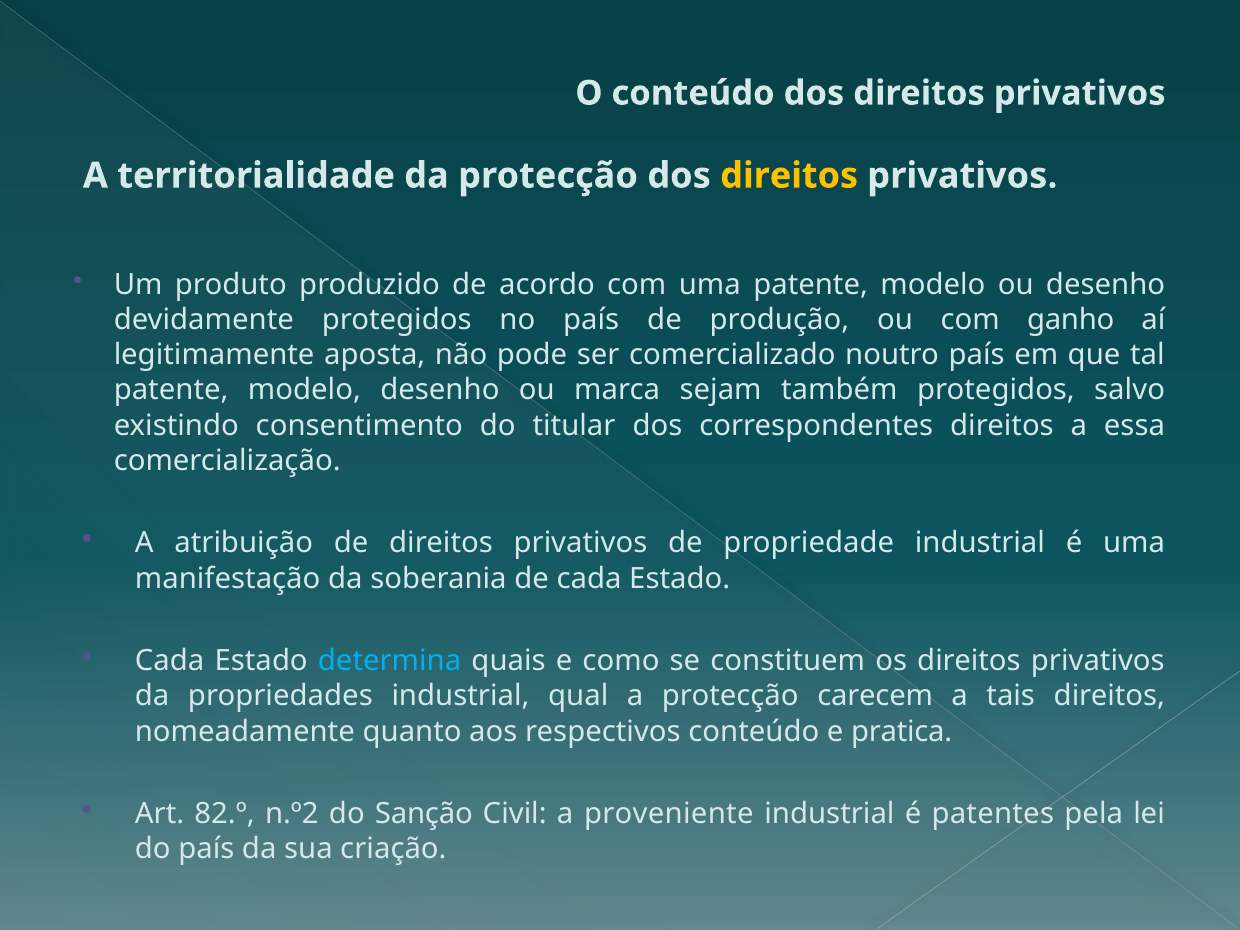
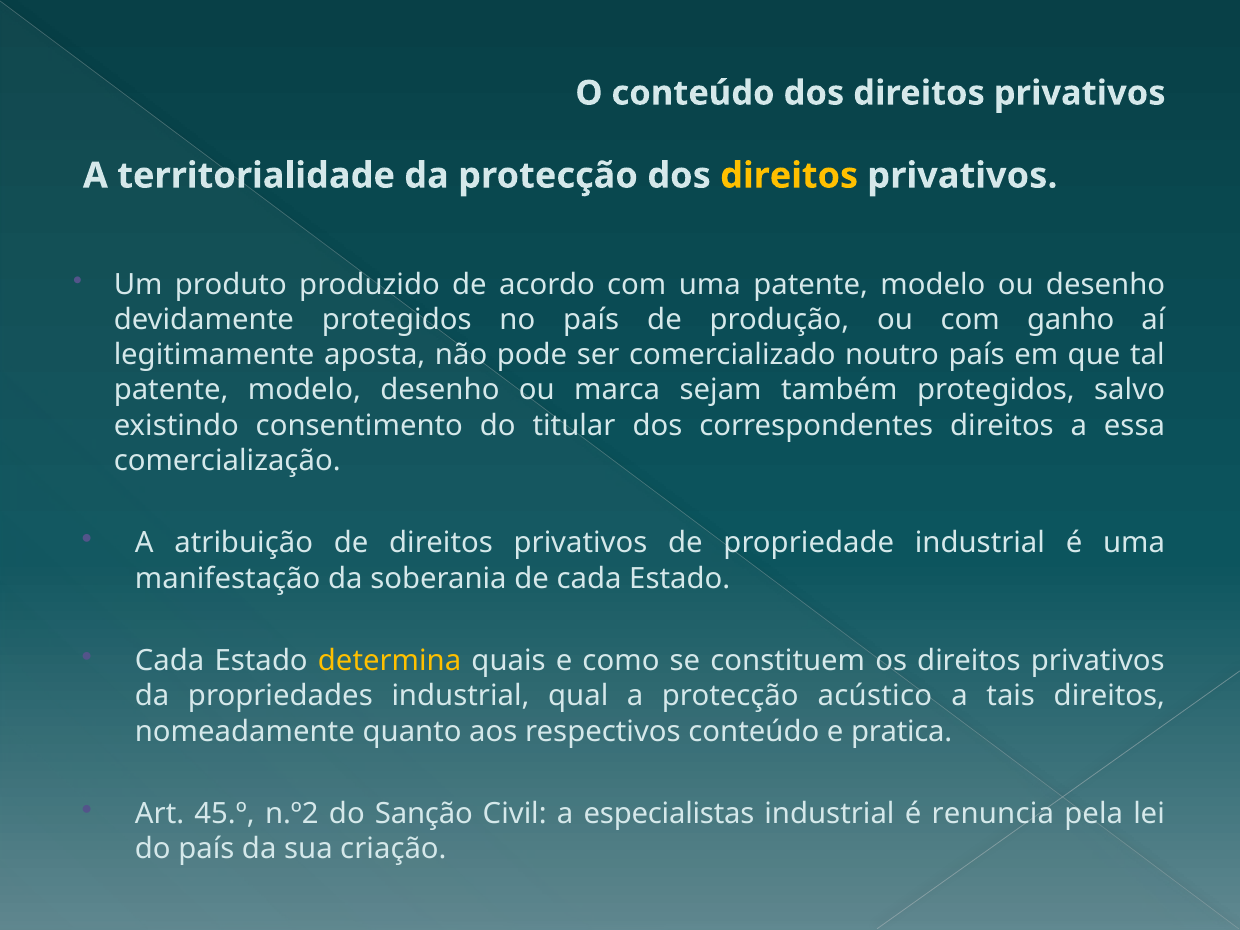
determina colour: light blue -> yellow
carecem: carecem -> acústico
82.º: 82.º -> 45.º
proveniente: proveniente -> especialistas
patentes: patentes -> renuncia
